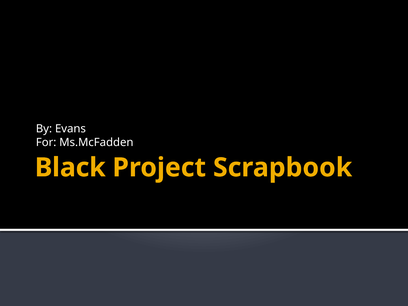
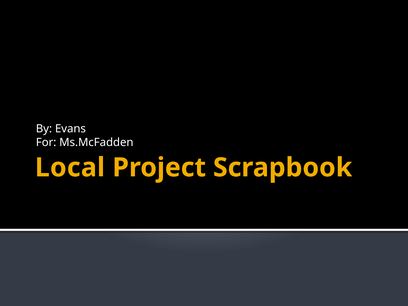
Black: Black -> Local
